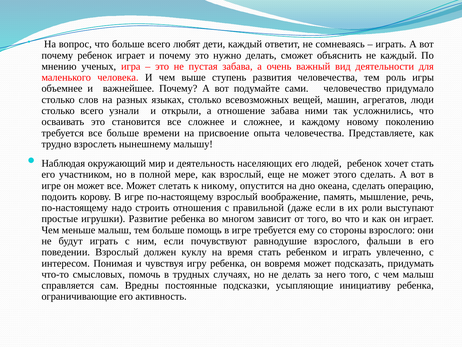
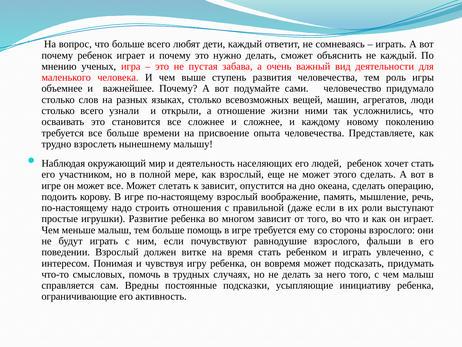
отношение забава: забава -> жизни
к никому: никому -> зависит
куклу: куклу -> витке
